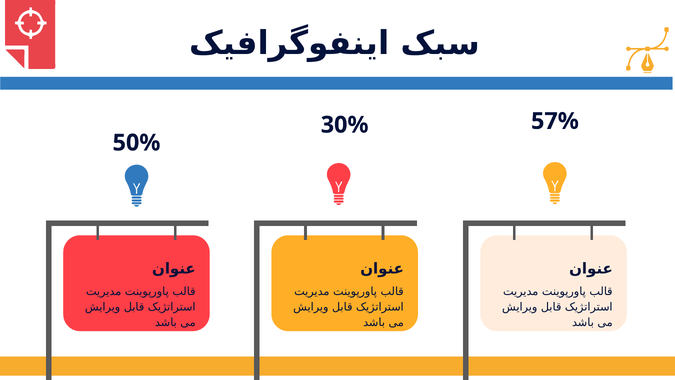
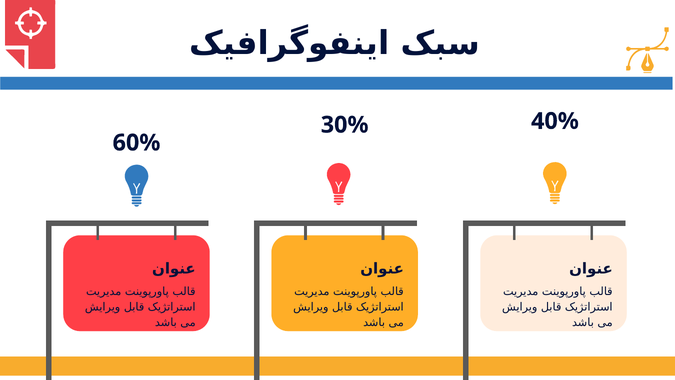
57%: 57% -> 40%
50%: 50% -> 60%
